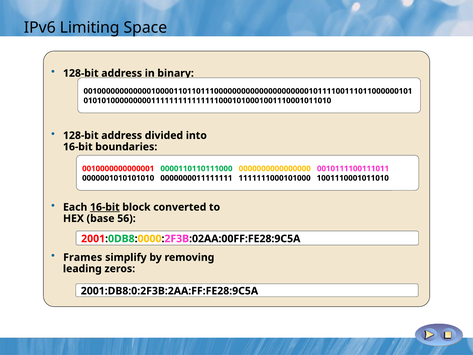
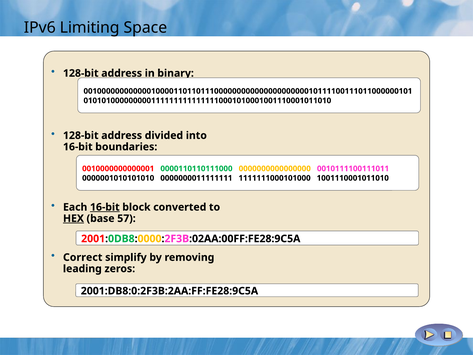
HEX underline: none -> present
56: 56 -> 57
Frames: Frames -> Correct
